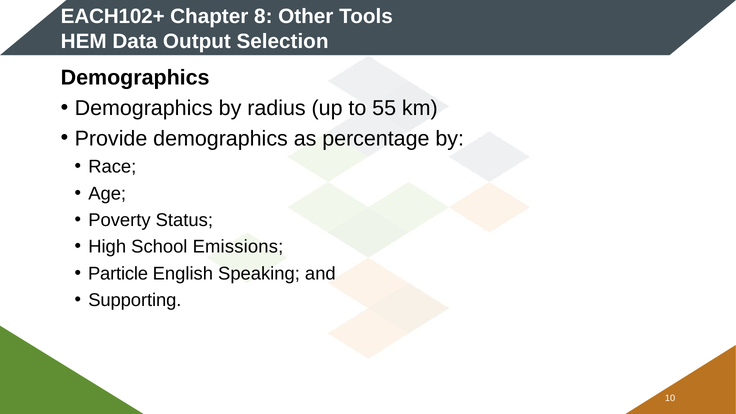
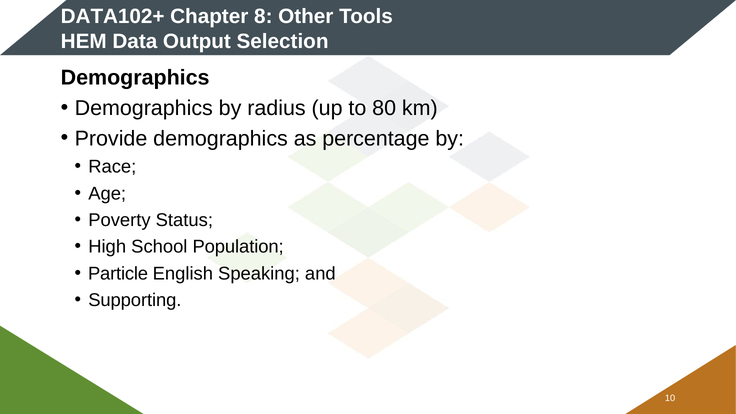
EACH102+: EACH102+ -> DATA102+
55: 55 -> 80
Emissions: Emissions -> Population
